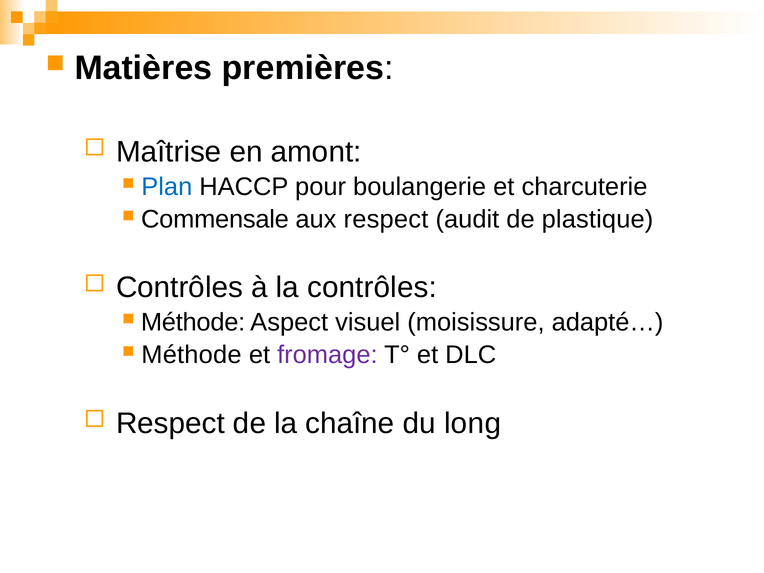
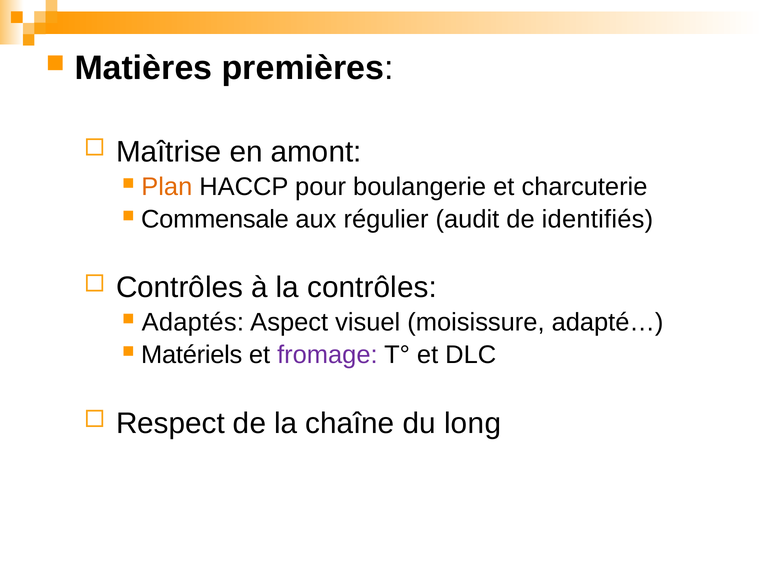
Plan colour: blue -> orange
aux respect: respect -> régulier
plastique: plastique -> identifiés
Méthode at (193, 322): Méthode -> Adaptés
Méthode at (191, 355): Méthode -> Matériels
